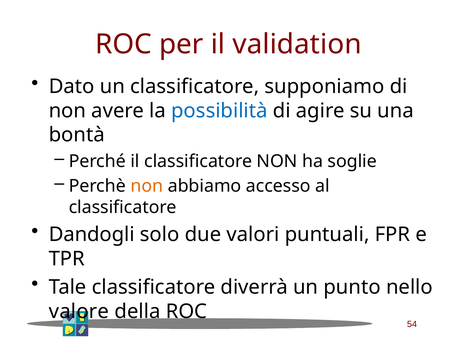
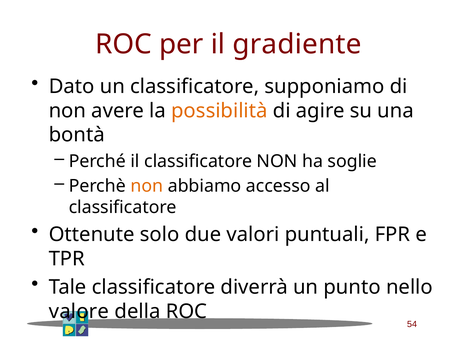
validation: validation -> gradiente
possibilità colour: blue -> orange
Dandogli: Dandogli -> Ottenute
